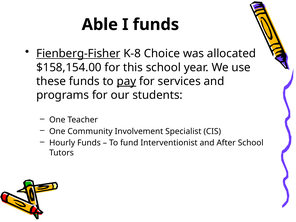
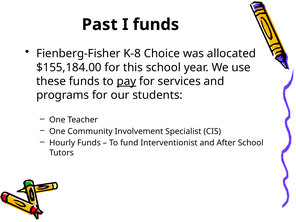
Able: Able -> Past
Fienberg-Fisher underline: present -> none
$158,154.00: $158,154.00 -> $155,184.00
